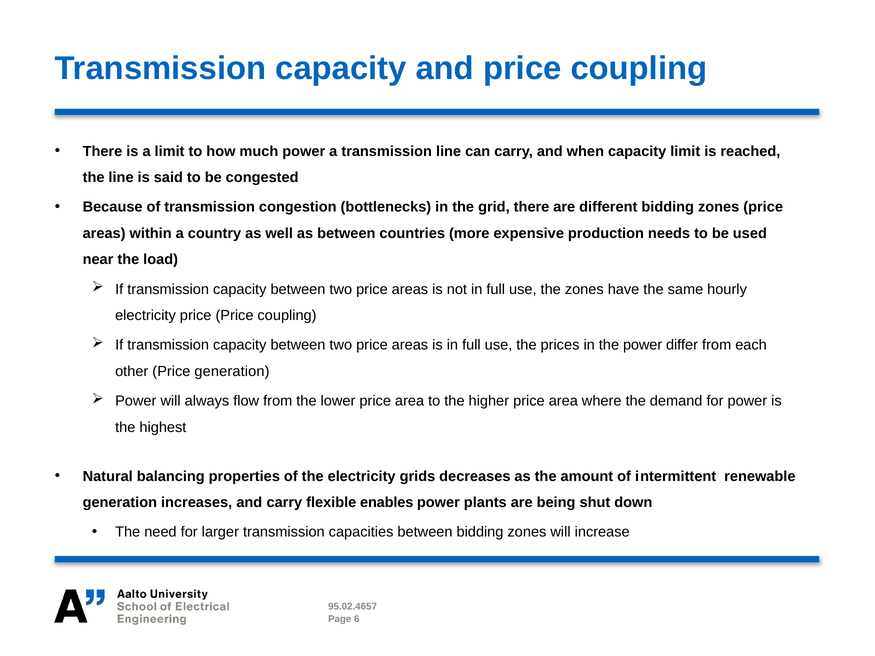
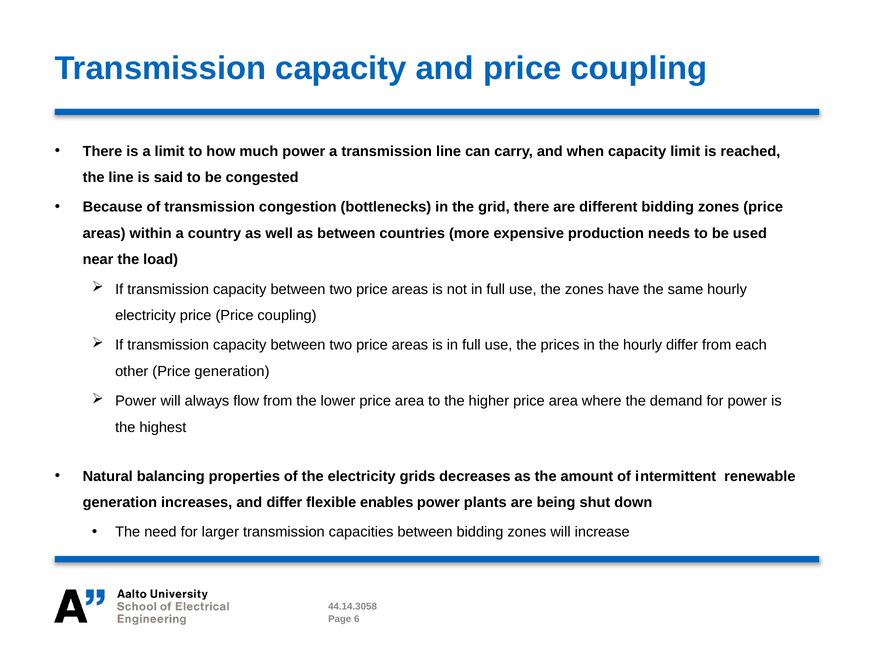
the power: power -> hourly
and carry: carry -> differ
95.02.4657: 95.02.4657 -> 44.14.3058
